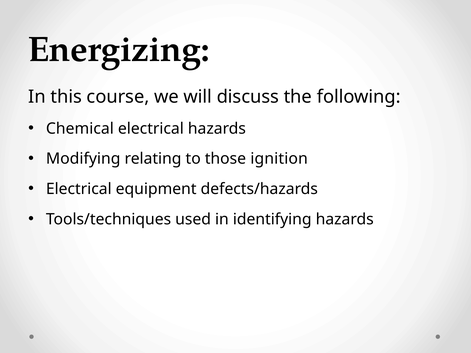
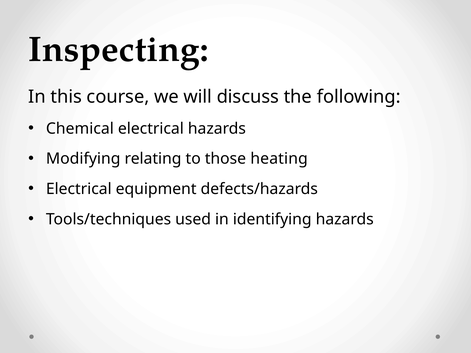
Energizing: Energizing -> Inspecting
ignition: ignition -> heating
